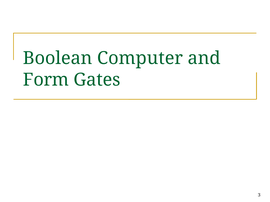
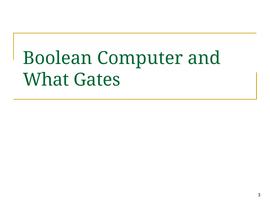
Form: Form -> What
